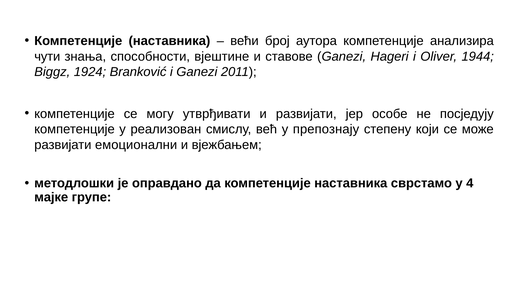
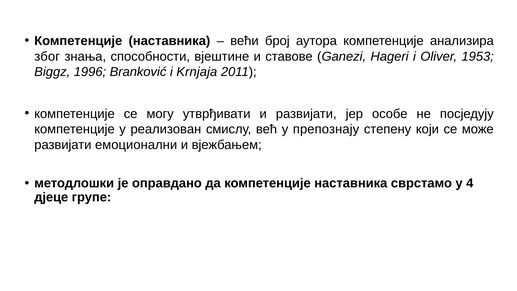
чути: чути -> због
1944: 1944 -> 1953
1924: 1924 -> 1996
i Ganezi: Ganezi -> Krnjaja
мајке: мајке -> дјеце
